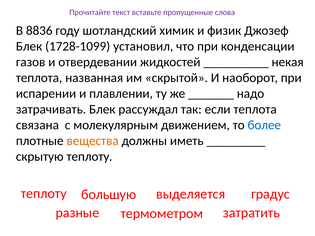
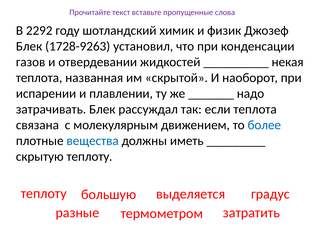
8836: 8836 -> 2292
1728-1099: 1728-1099 -> 1728-9263
вещества colour: orange -> blue
